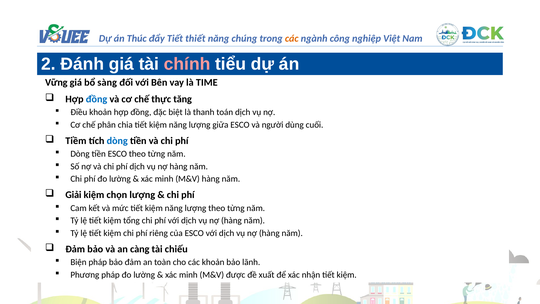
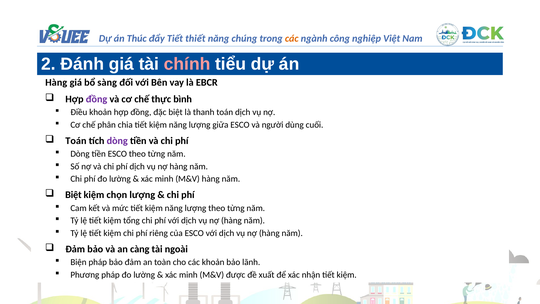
Vững at (56, 83): Vững -> Hàng
TIME: TIME -> EBCR
đồng at (97, 99) colour: blue -> purple
tăng: tăng -> bình
Tiềm at (76, 141): Tiềm -> Toán
dòng at (117, 141) colour: blue -> purple
Giải at (73, 195): Giải -> Biệt
chiếu: chiếu -> ngoài
